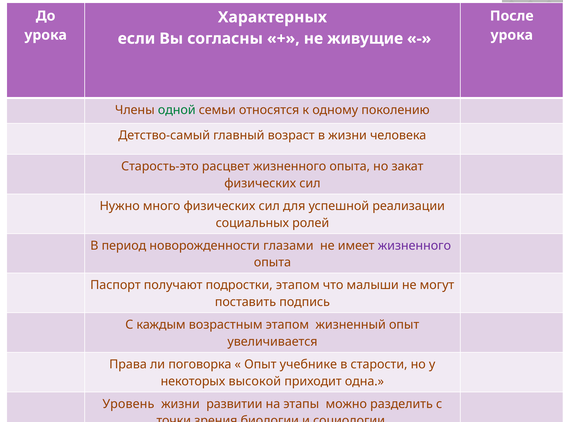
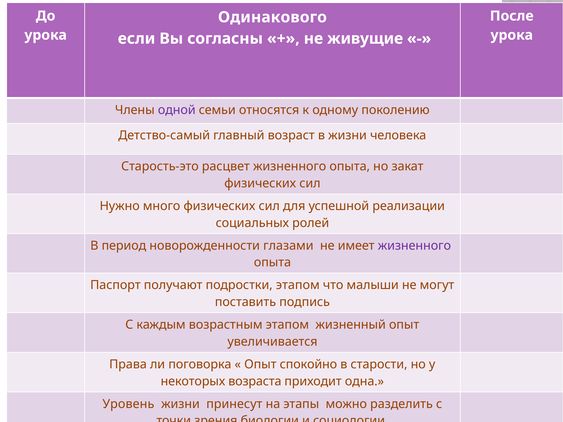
Характерных: Характерных -> Одинакового
одной colour: green -> purple
учебнике: учебнике -> спокойно
высокой: высокой -> возраста
развитии: развитии -> принесут
